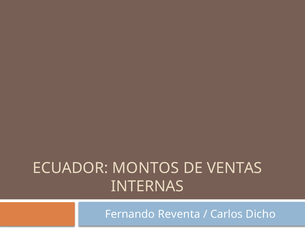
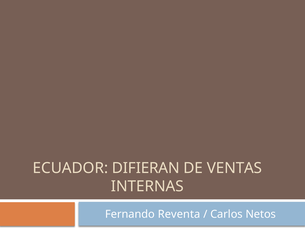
MONTOS: MONTOS -> DIFIERAN
Dicho: Dicho -> Netos
